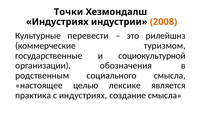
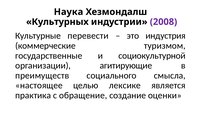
Точки: Точки -> Наука
Индустриях at (57, 22): Индустриях -> Культурных
2008 colour: orange -> purple
рилейшнз: рилейшнз -> индустрия
обозначения: обозначения -> агитирующие
родственным: родственным -> преимуществ
с индустриях: индустриях -> обращение
создание смысла: смысла -> оценки
